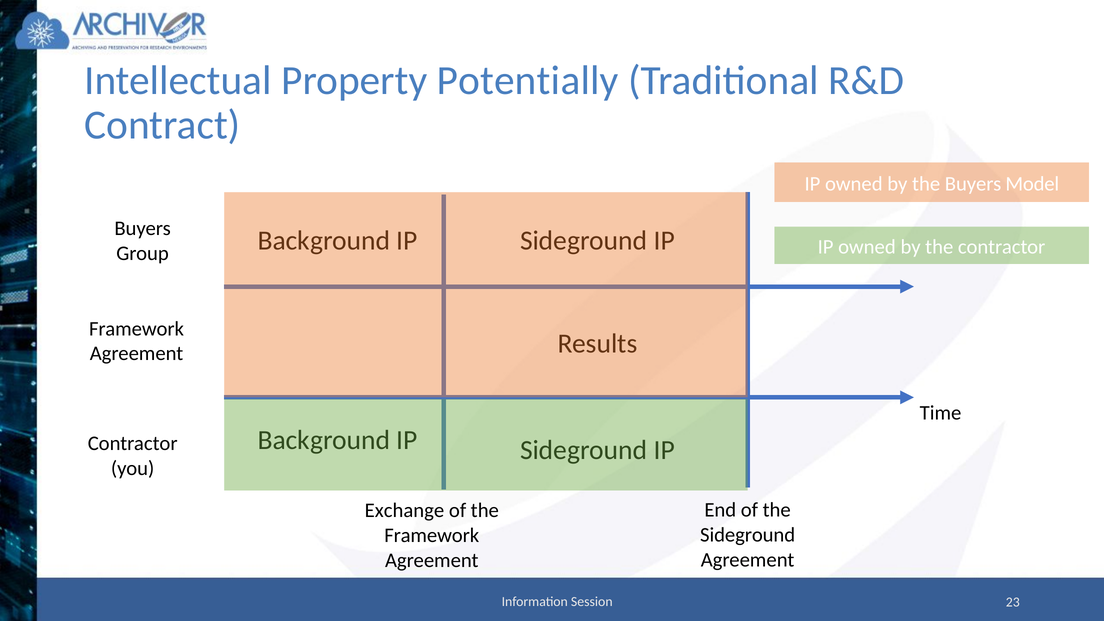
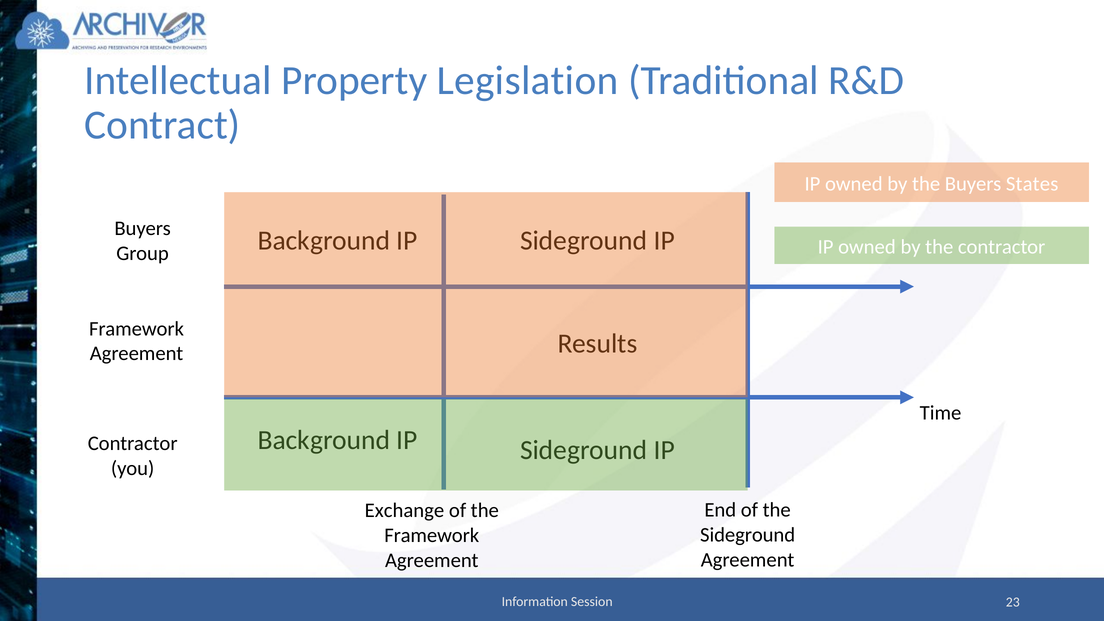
Potentially: Potentially -> Legislation
Model: Model -> States
